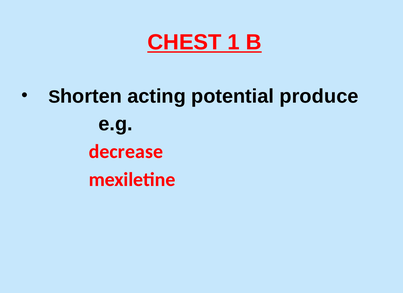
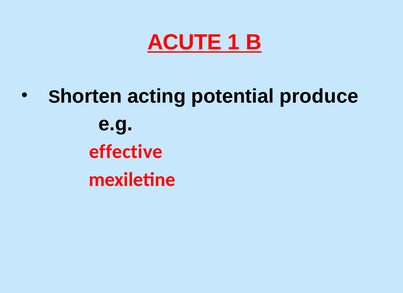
CHEST: CHEST -> ACUTE
decrease: decrease -> effective
